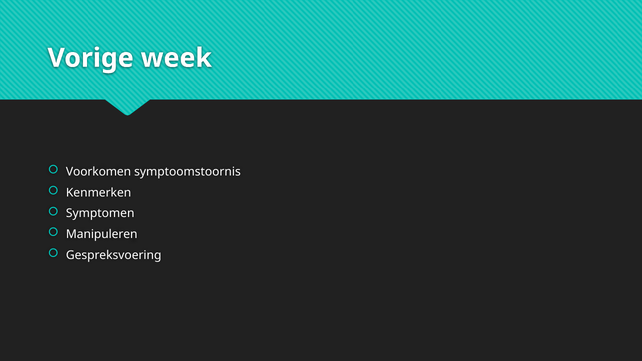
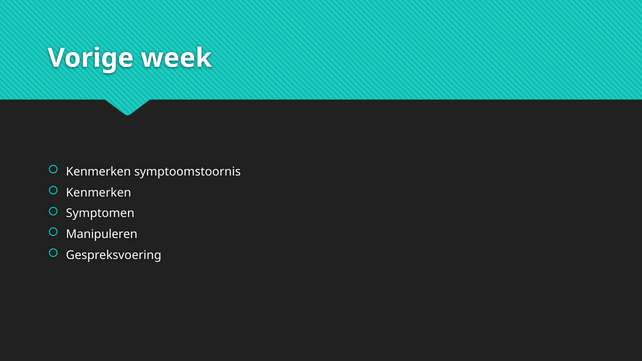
Voorkomen at (99, 172): Voorkomen -> Kenmerken
